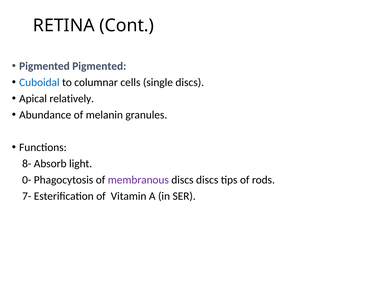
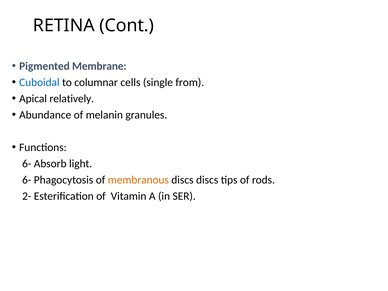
Pigmented Pigmented: Pigmented -> Membrane
single discs: discs -> from
8- at (27, 164): 8- -> 6-
0- at (27, 180): 0- -> 6-
membranous colour: purple -> orange
7-: 7- -> 2-
